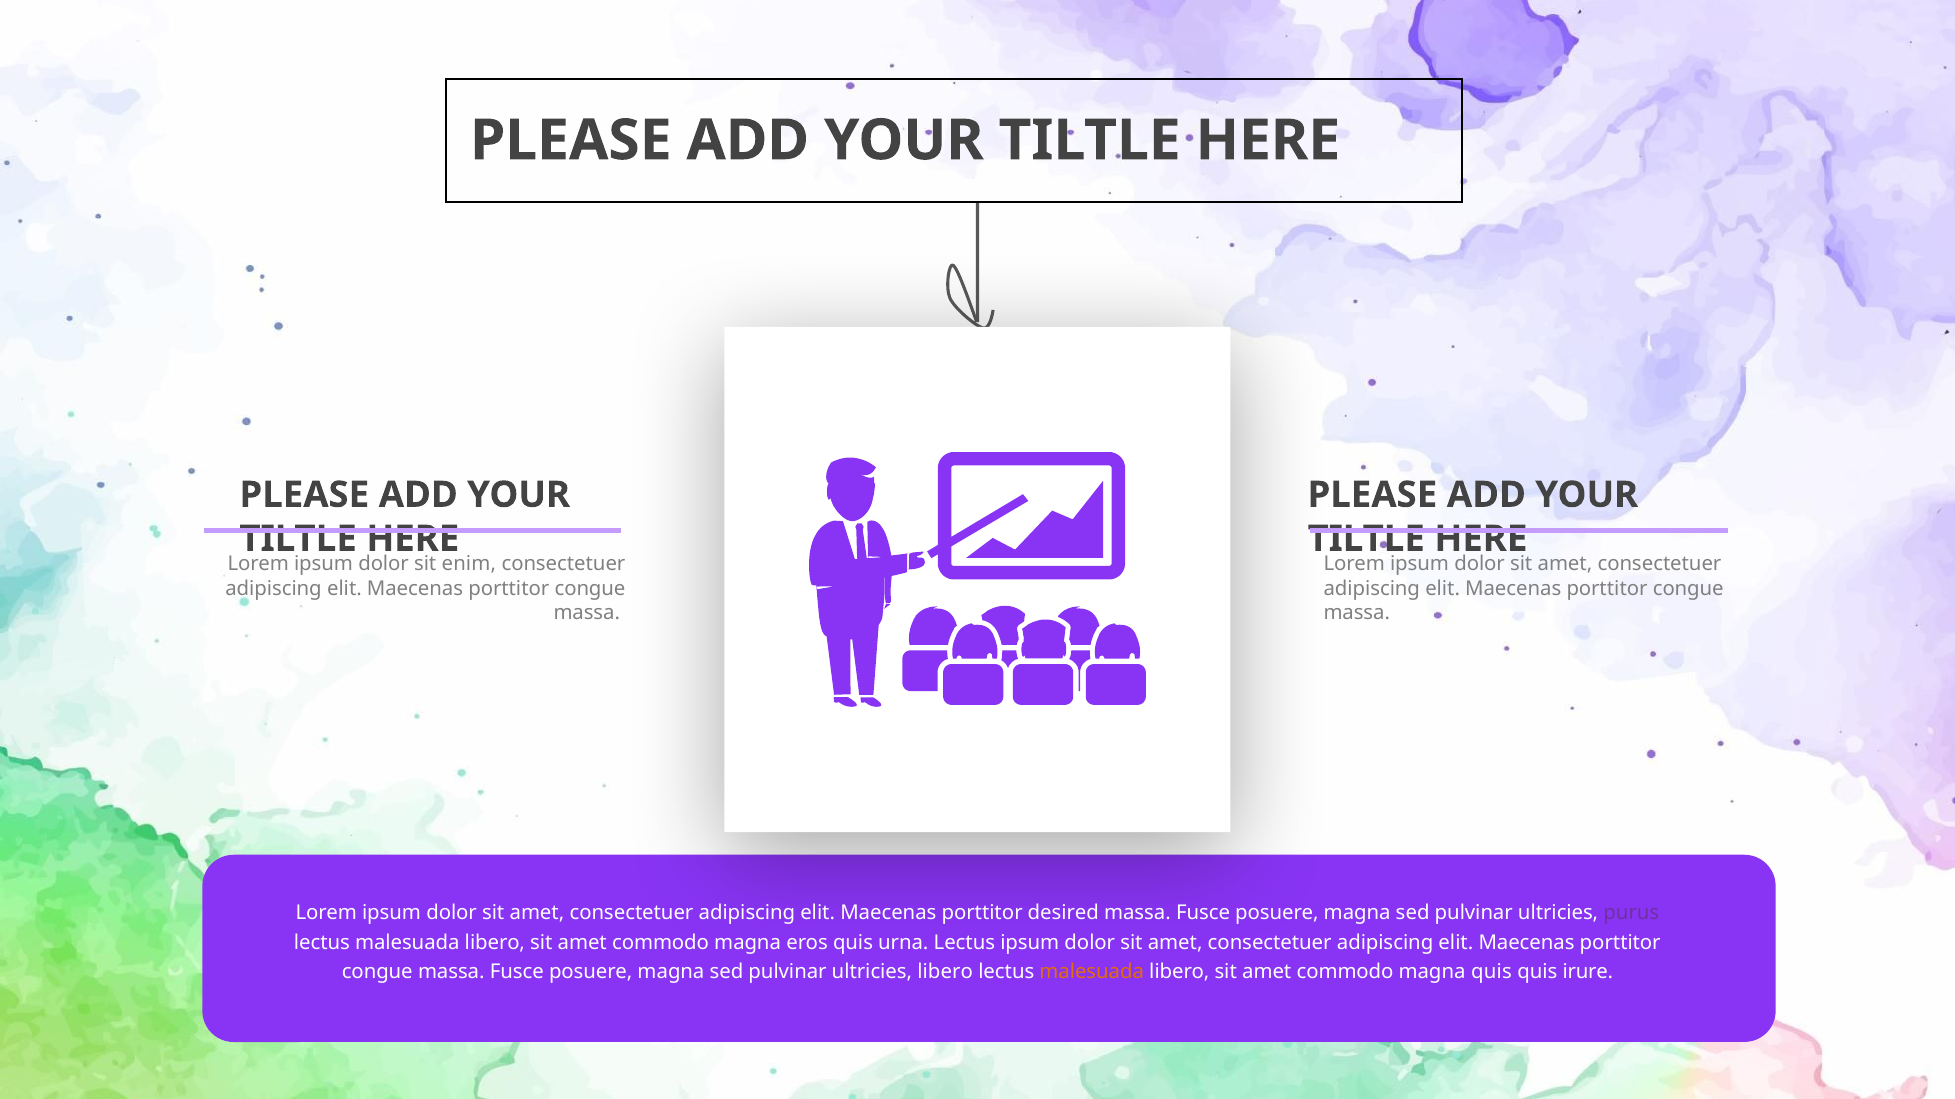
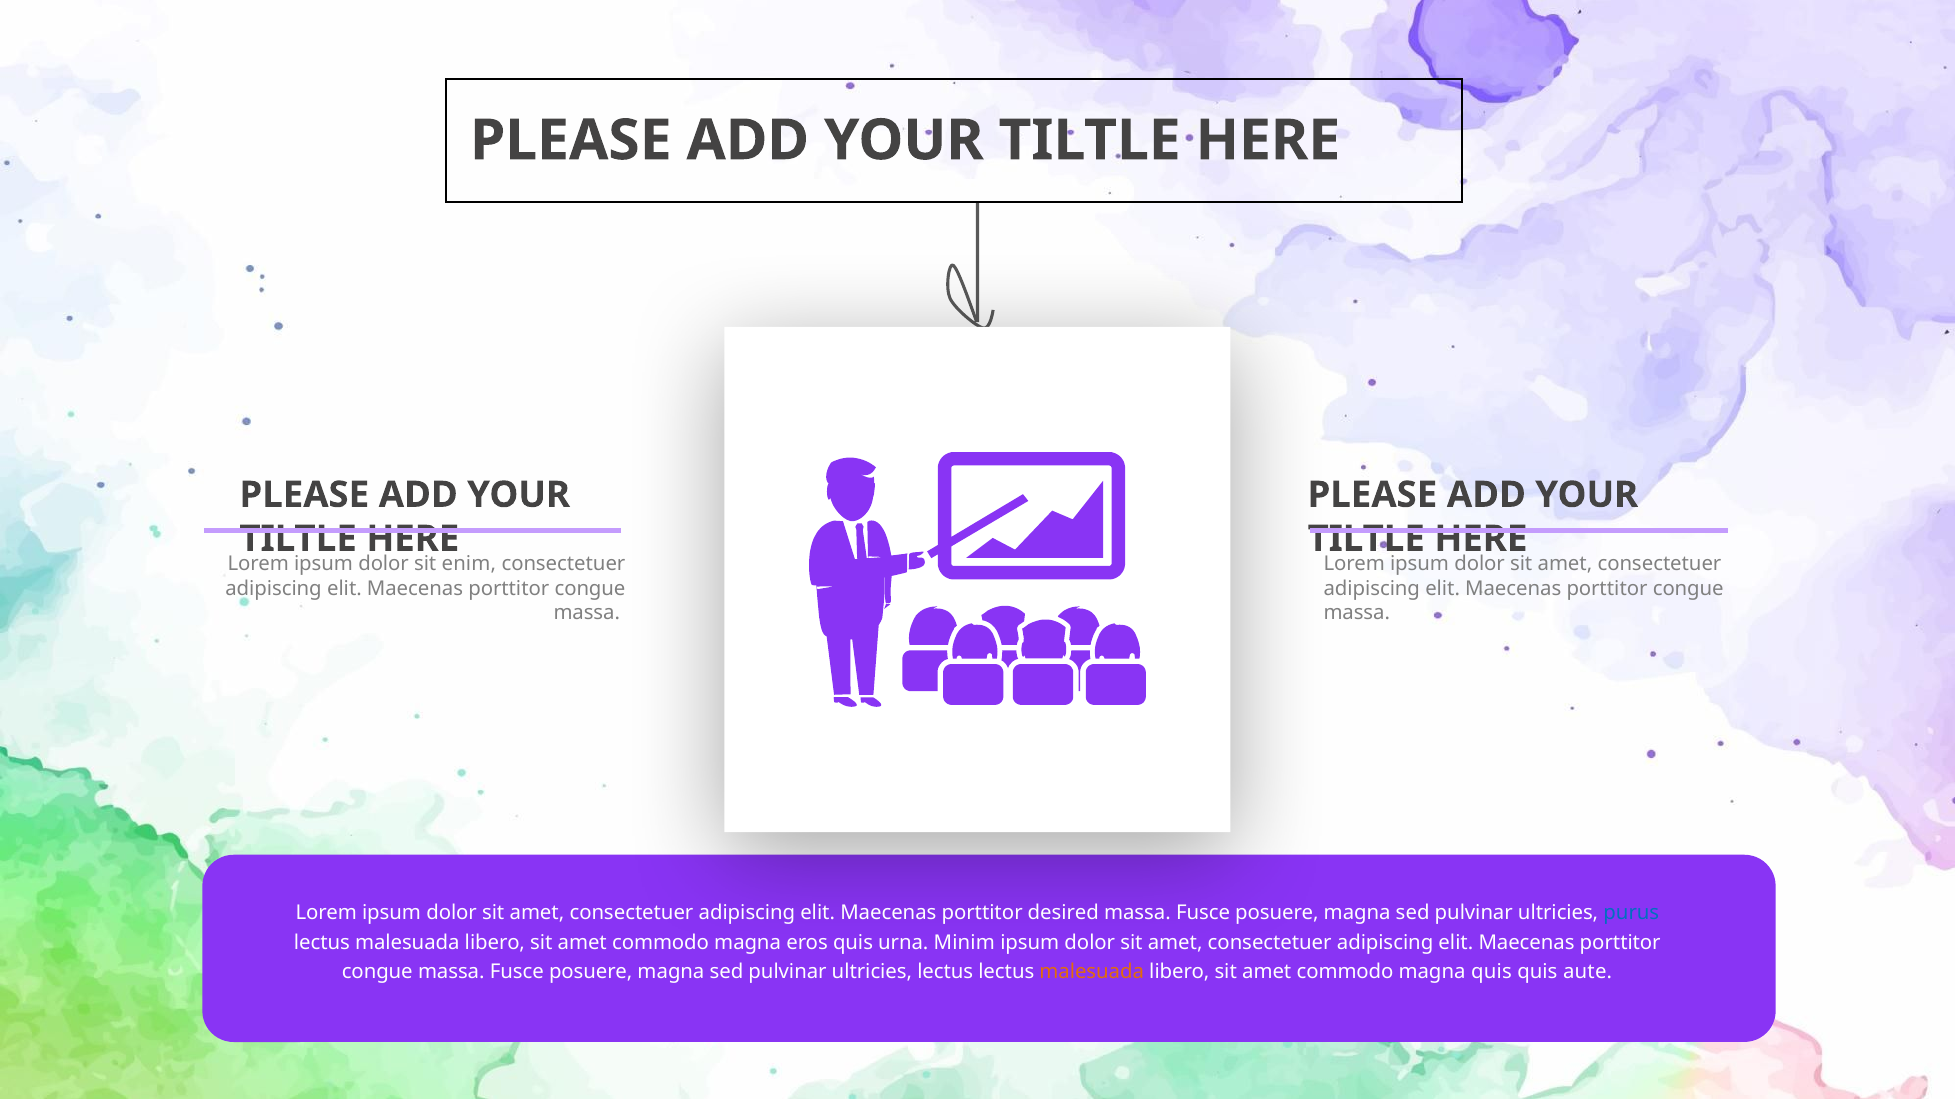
purus colour: purple -> blue
urna Lectus: Lectus -> Minim
ultricies libero: libero -> lectus
irure: irure -> aute
